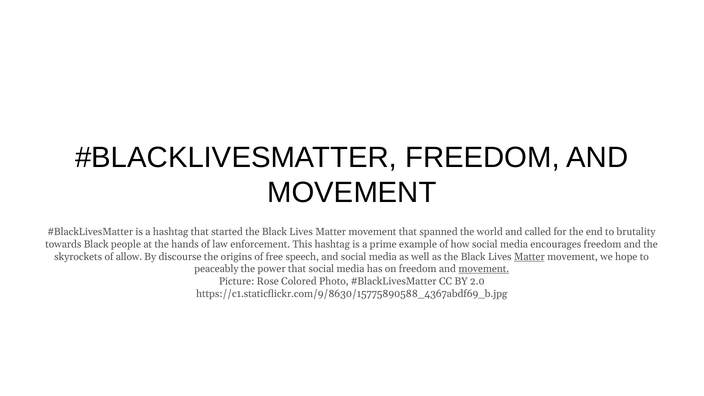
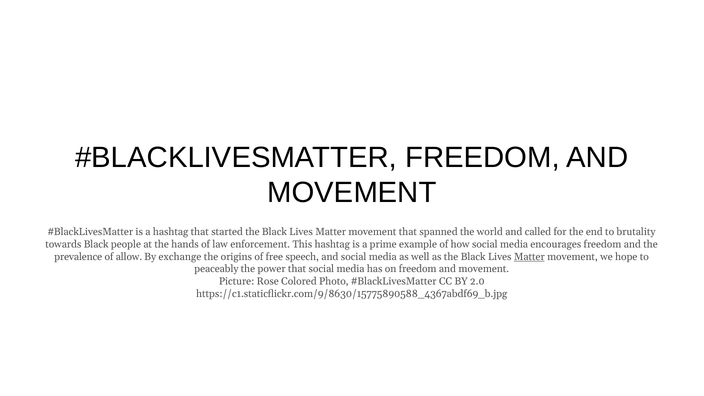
skyrockets: skyrockets -> prevalence
discourse: discourse -> exchange
movement at (484, 269) underline: present -> none
